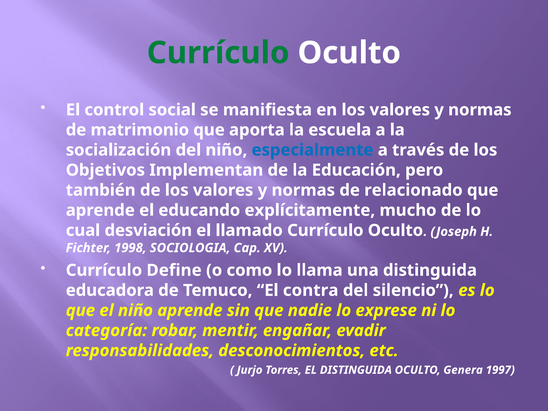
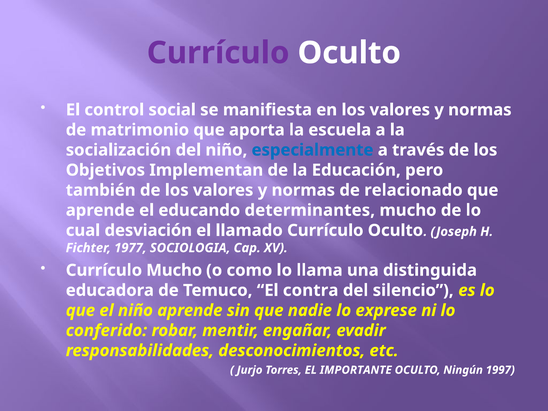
Currículo at (218, 53) colour: green -> purple
explícitamente: explícitamente -> determinantes
1998: 1998 -> 1977
Currículo Define: Define -> Mucho
categoría: categoría -> conferido
EL DISTINGUIDA: DISTINGUIDA -> IMPORTANTE
Genera: Genera -> Ningún
